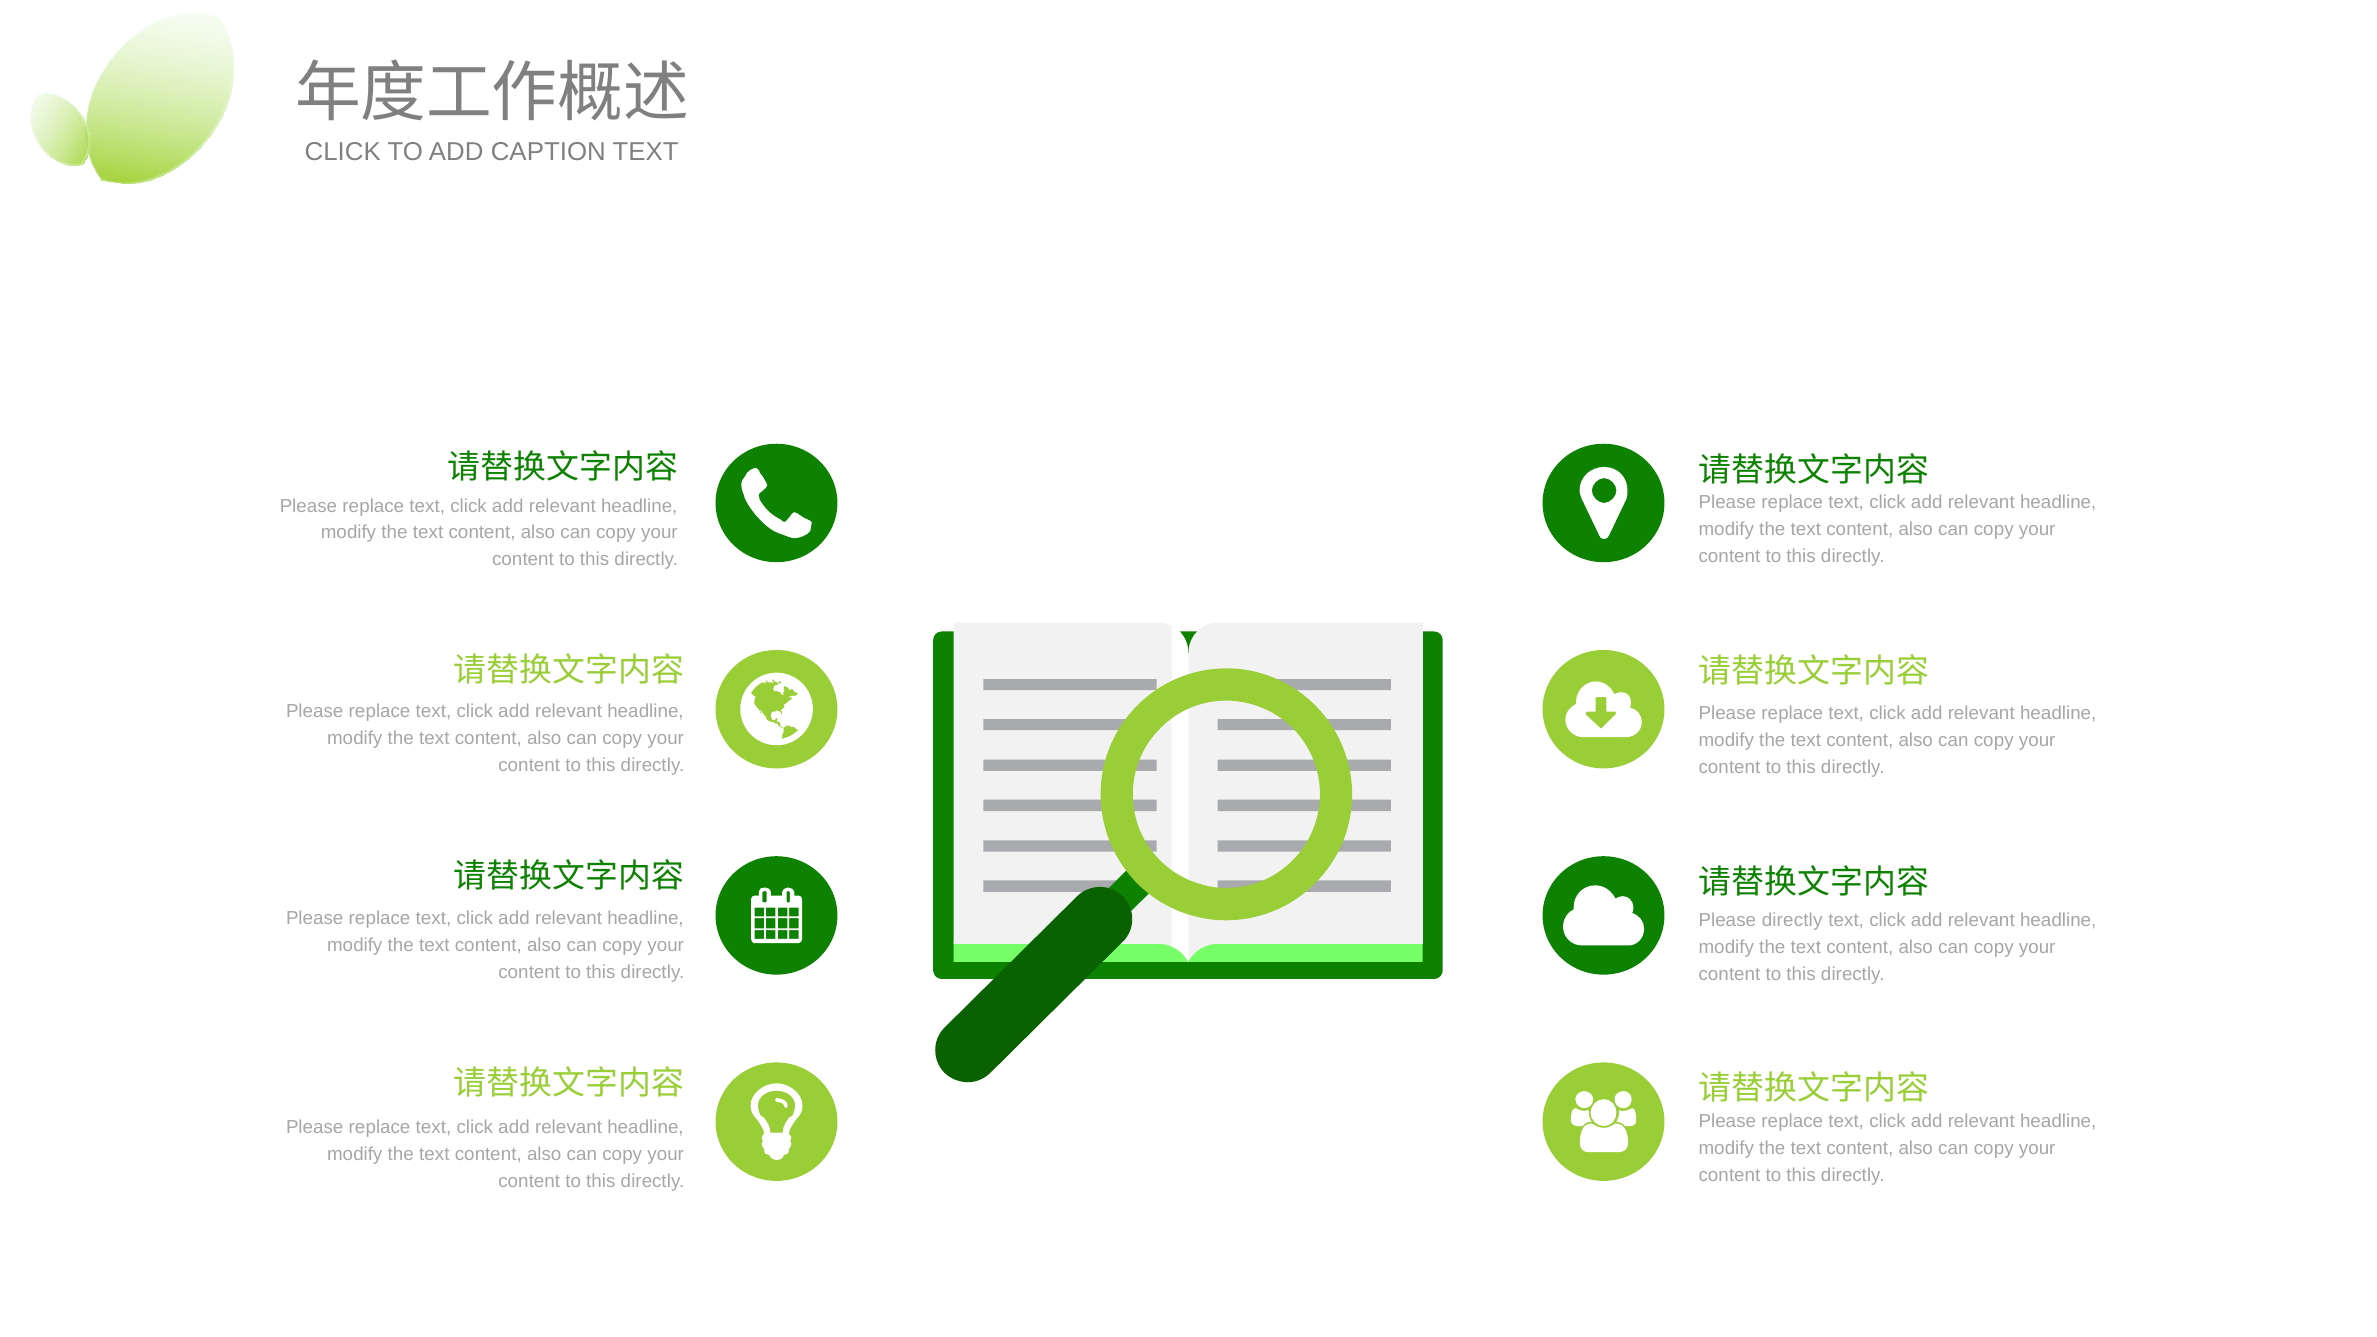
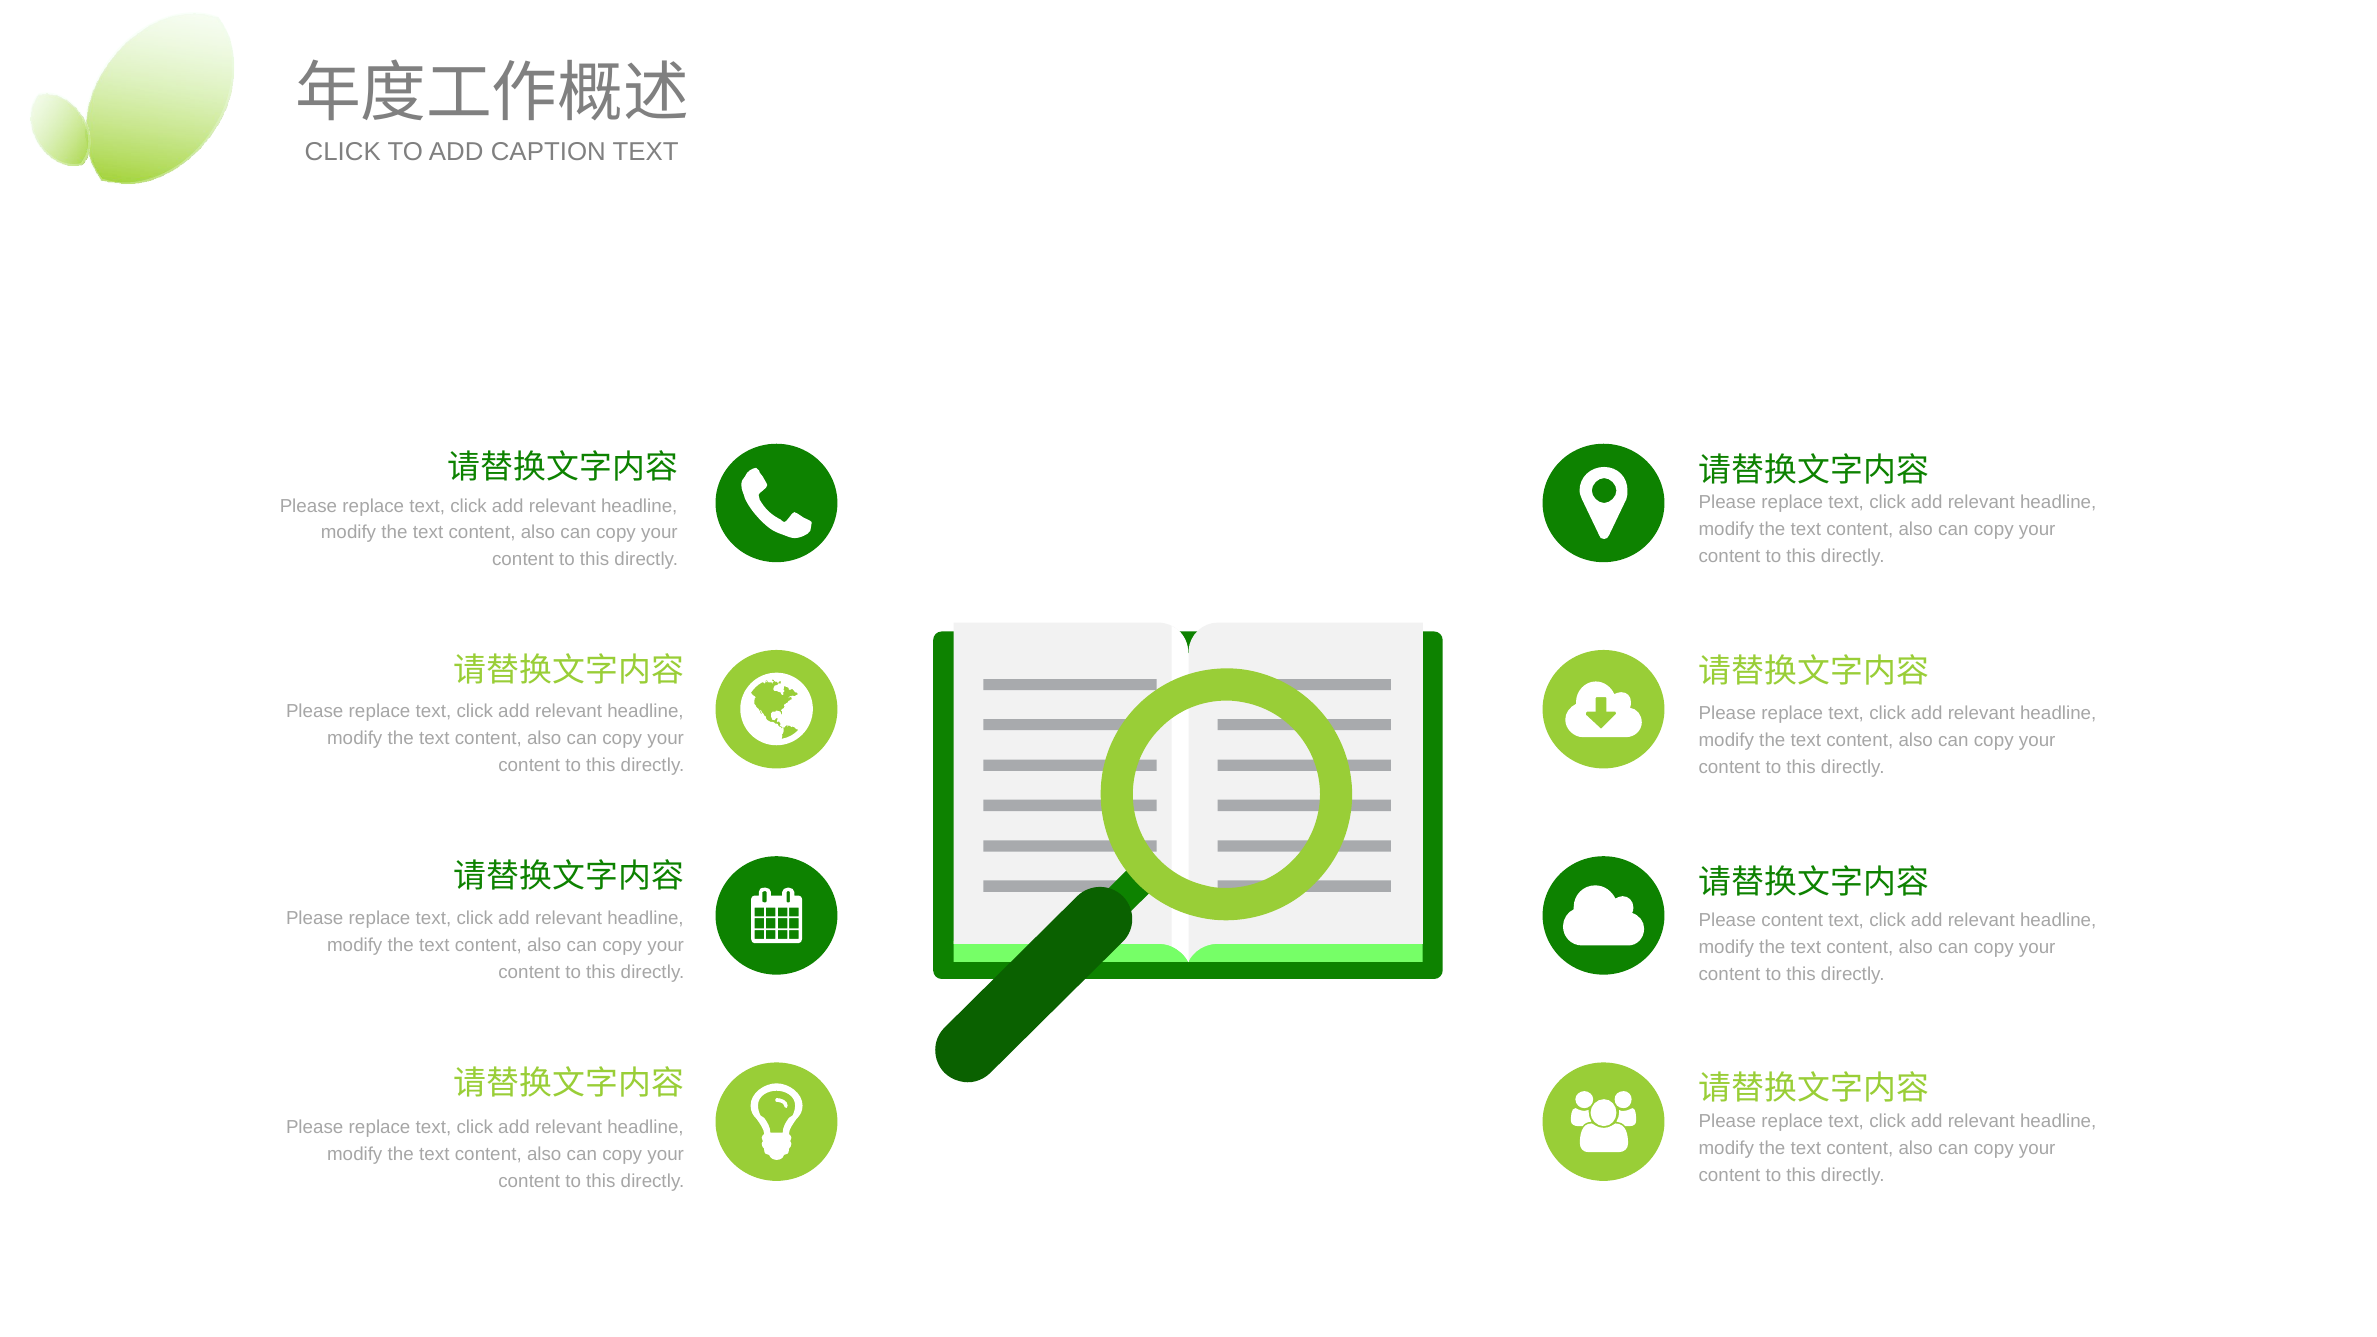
Please directly: directly -> content
